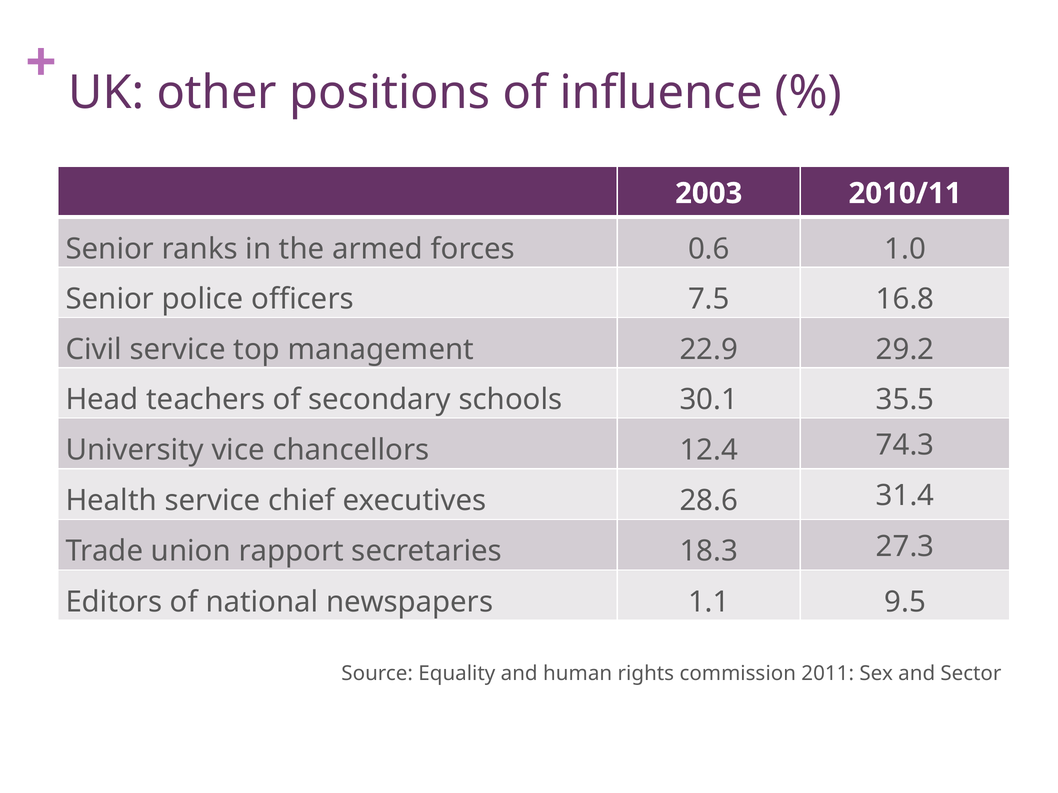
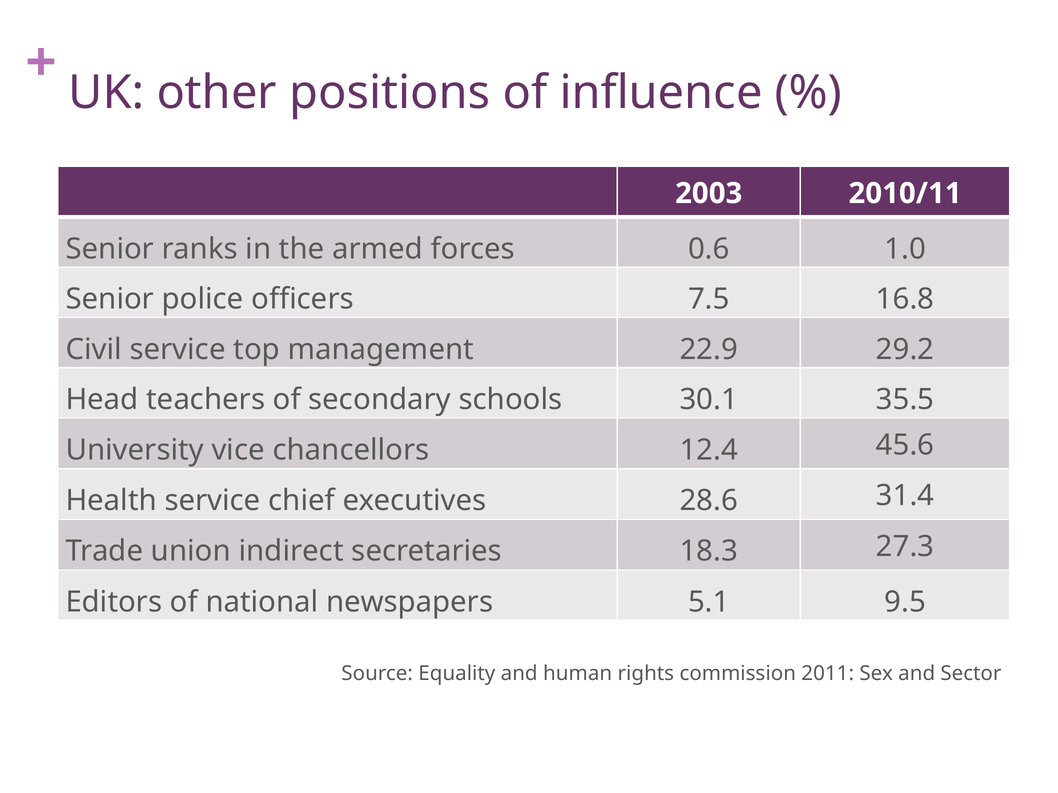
74.3: 74.3 -> 45.6
rapport: rapport -> indirect
1.1: 1.1 -> 5.1
